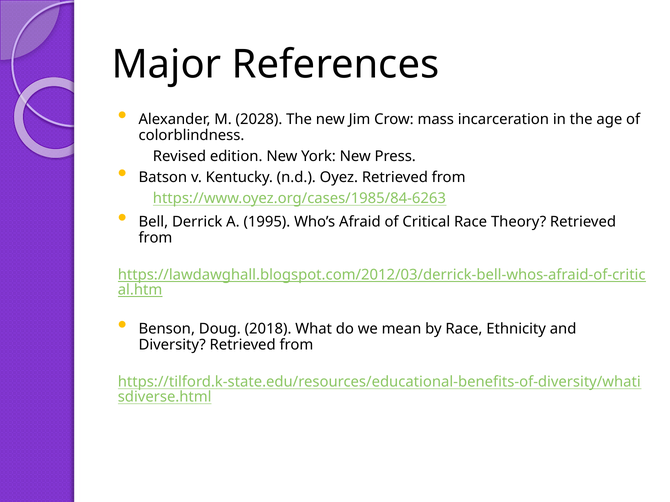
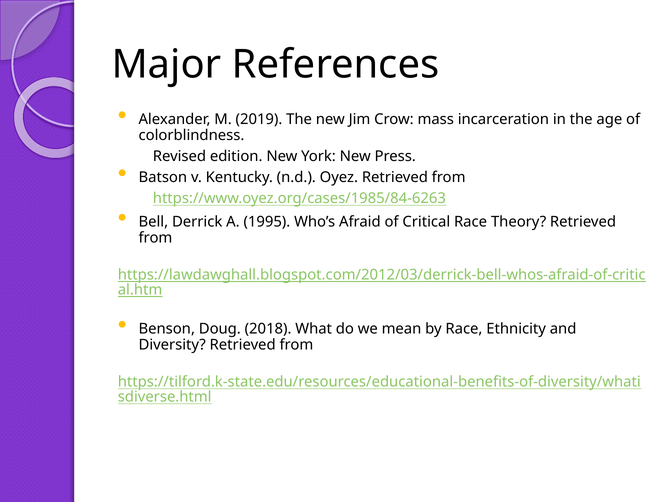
2028: 2028 -> 2019
